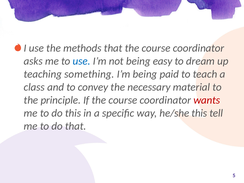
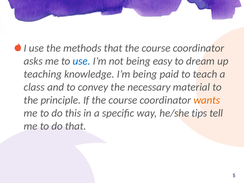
something: something -> knowledge
wants colour: red -> orange
he/she this: this -> tips
